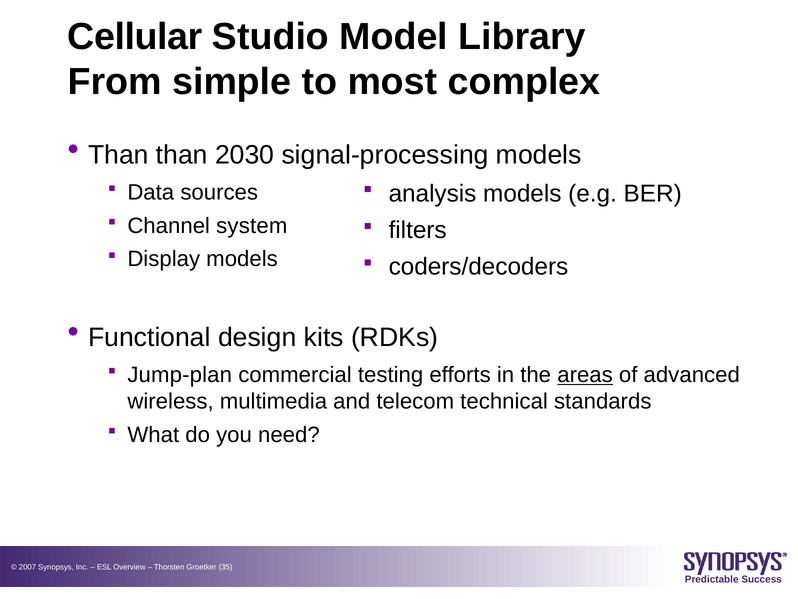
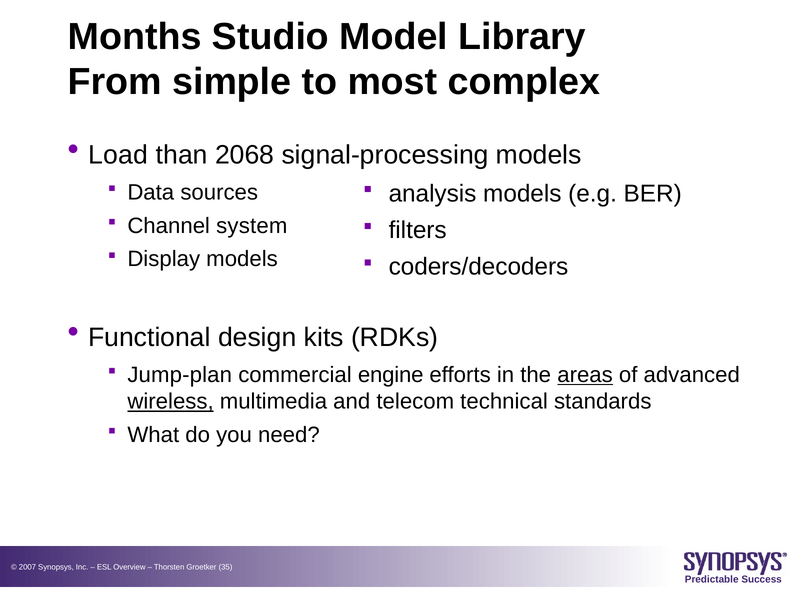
Cellular: Cellular -> Months
Than at (118, 155): Than -> Load
2030: 2030 -> 2068
testing: testing -> engine
wireless underline: none -> present
